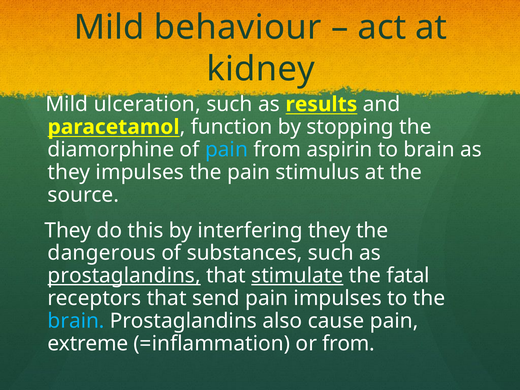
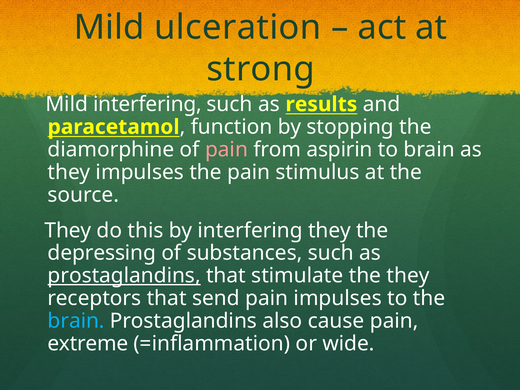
behaviour: behaviour -> ulceration
kidney: kidney -> strong
Mild ulceration: ulceration -> interfering
pain at (226, 150) colour: light blue -> pink
dangerous: dangerous -> depressing
stimulate underline: present -> none
the fatal: fatal -> they
or from: from -> wide
